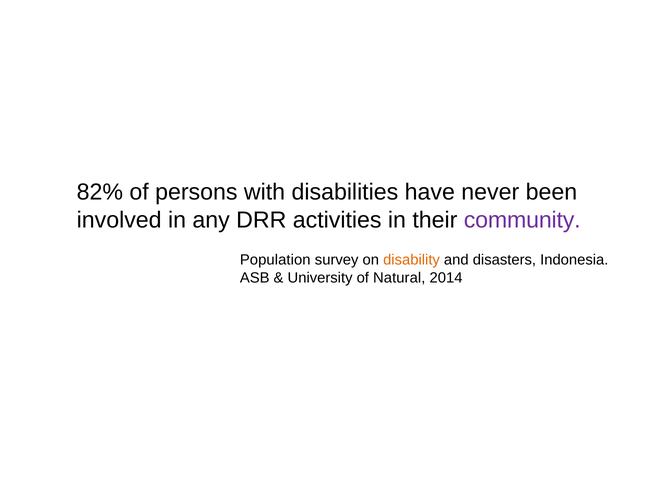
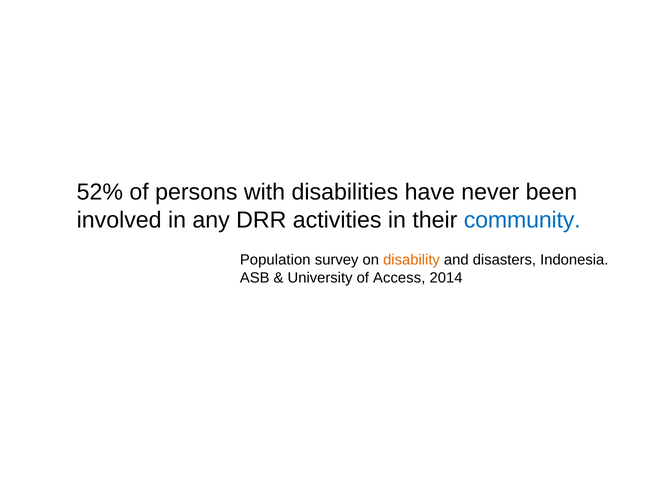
82%: 82% -> 52%
community colour: purple -> blue
Natural: Natural -> Access
